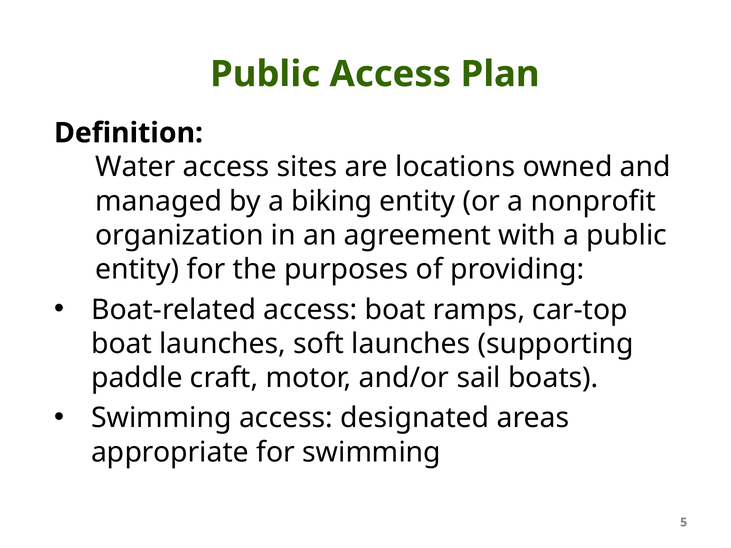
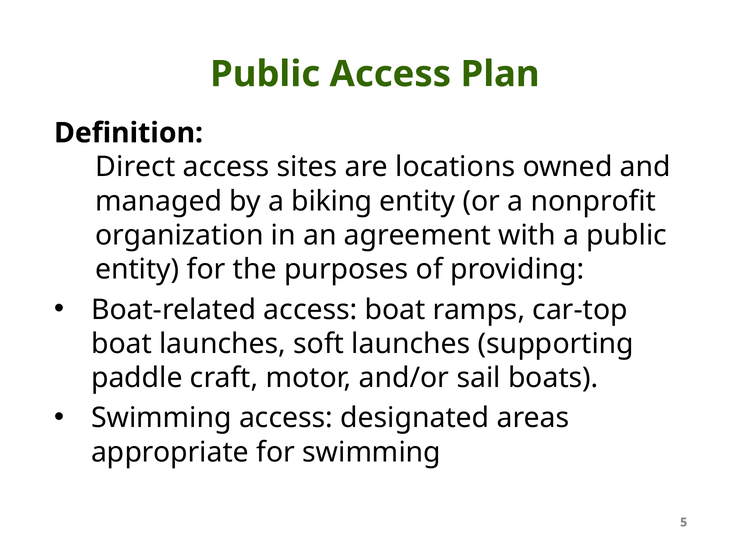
Water: Water -> Direct
